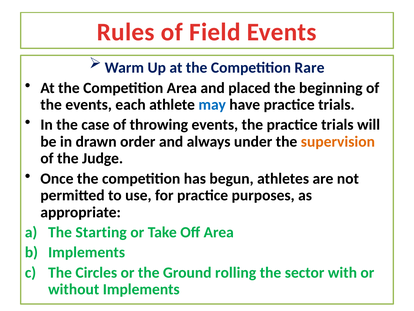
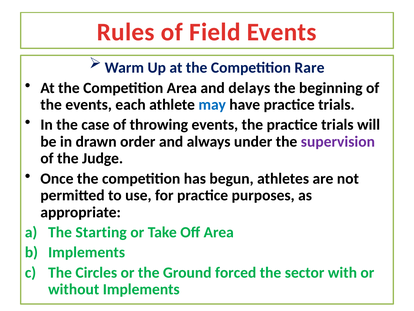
placed: placed -> delays
supervision colour: orange -> purple
rolling: rolling -> forced
